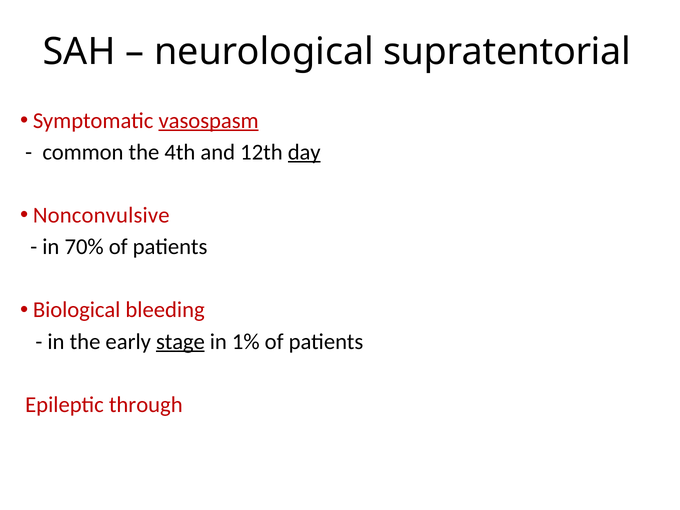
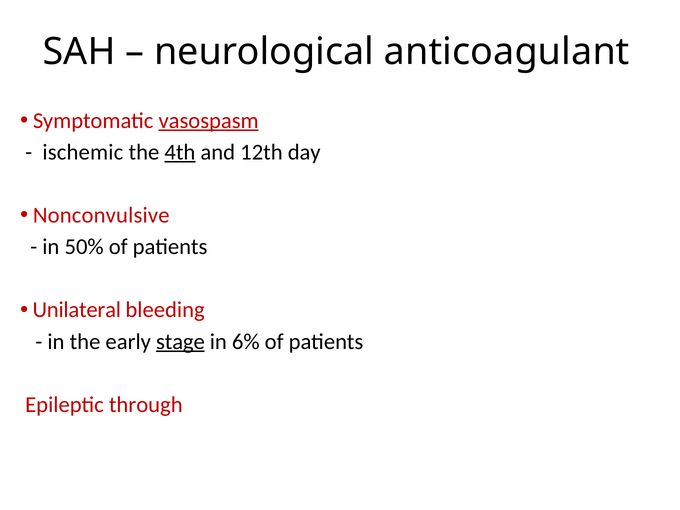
supratentorial: supratentorial -> anticoagulant
common: common -> ischemic
4th underline: none -> present
day underline: present -> none
70%: 70% -> 50%
Biological: Biological -> Unilateral
1%: 1% -> 6%
